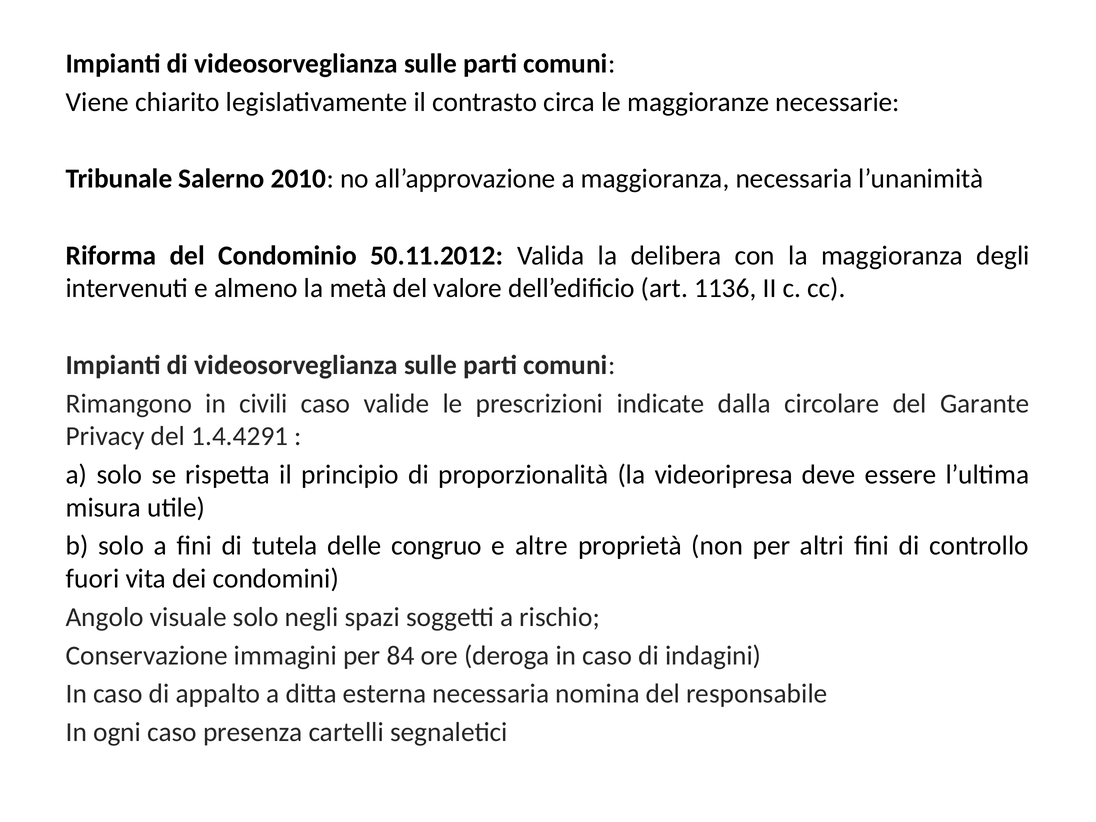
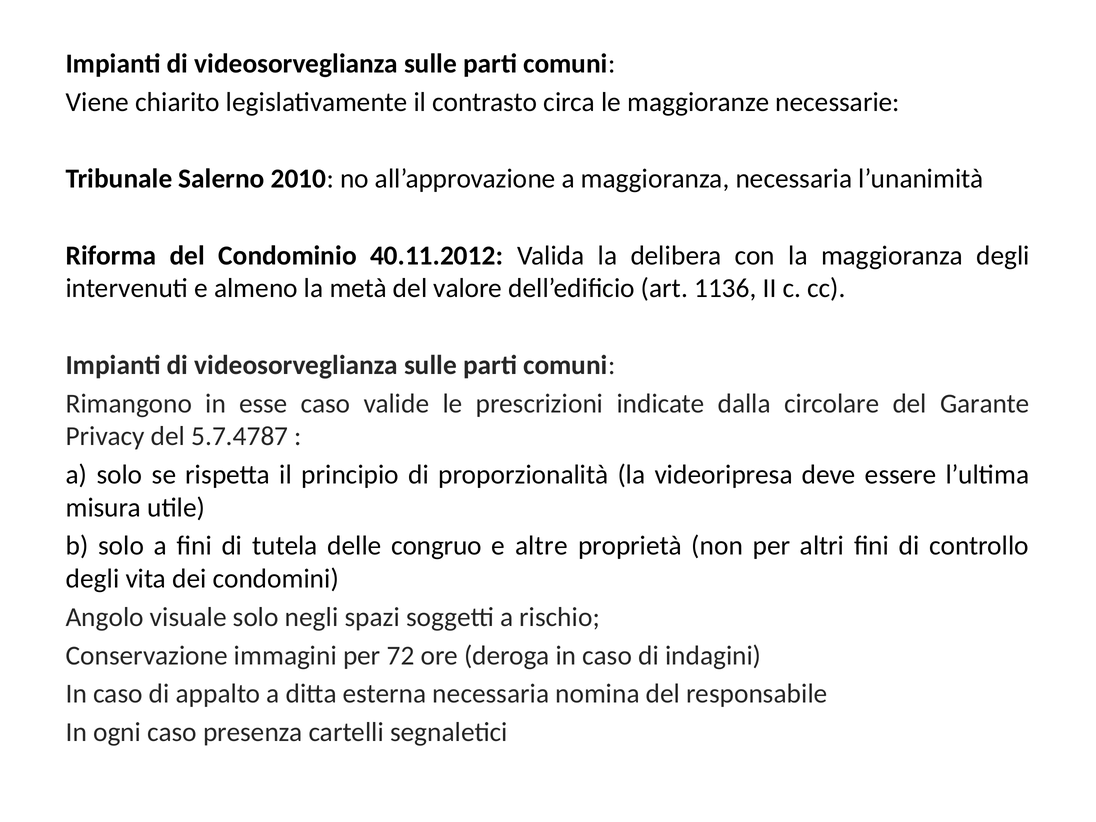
50.11.2012: 50.11.2012 -> 40.11.2012
civili: civili -> esse
1.4.4291: 1.4.4291 -> 5.7.4787
fuori at (93, 579): fuori -> degli
84: 84 -> 72
